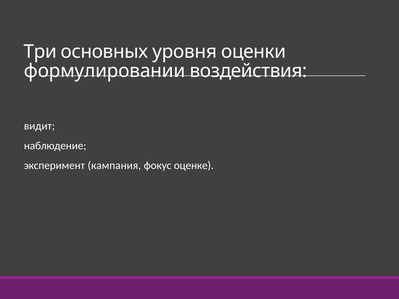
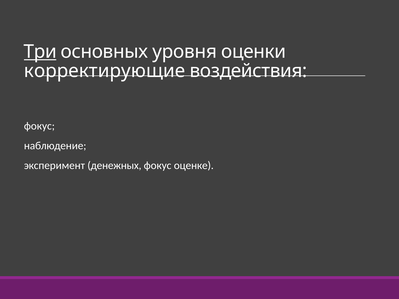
Три underline: none -> present
формулировании: формулировании -> корректирующие
видит at (39, 126): видит -> фокус
кампания: кампания -> денежных
